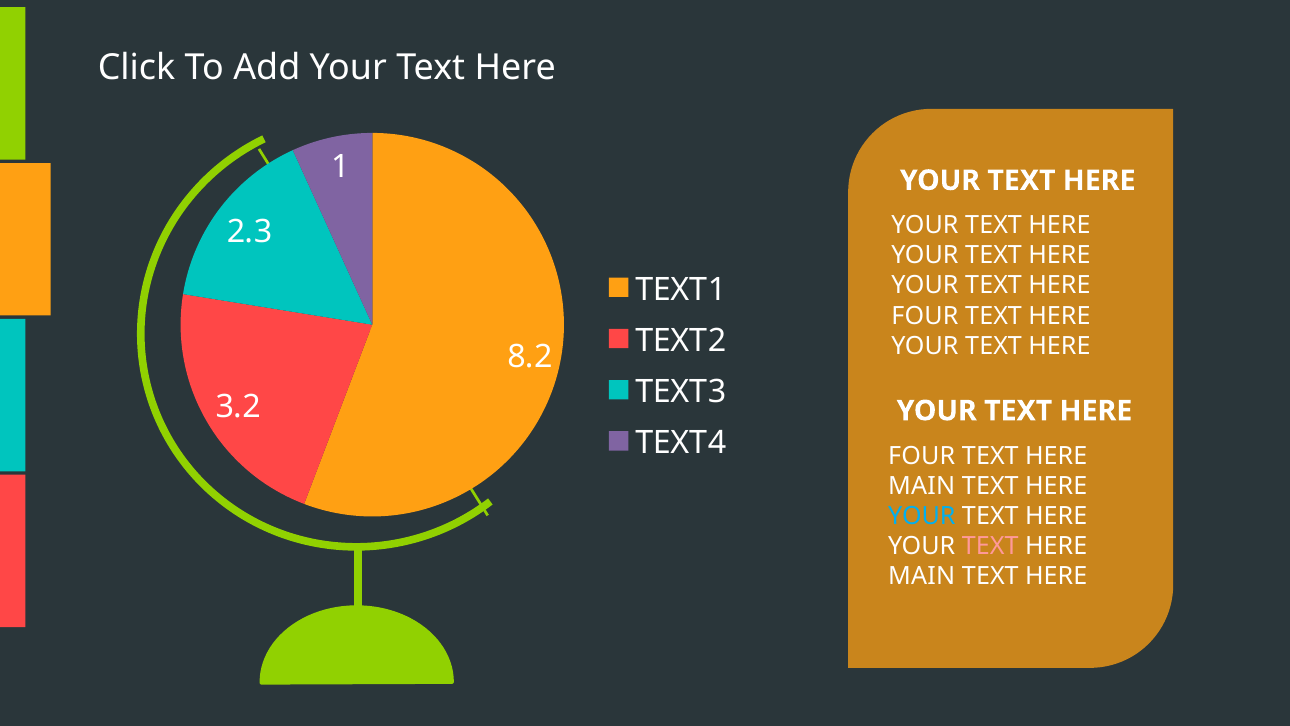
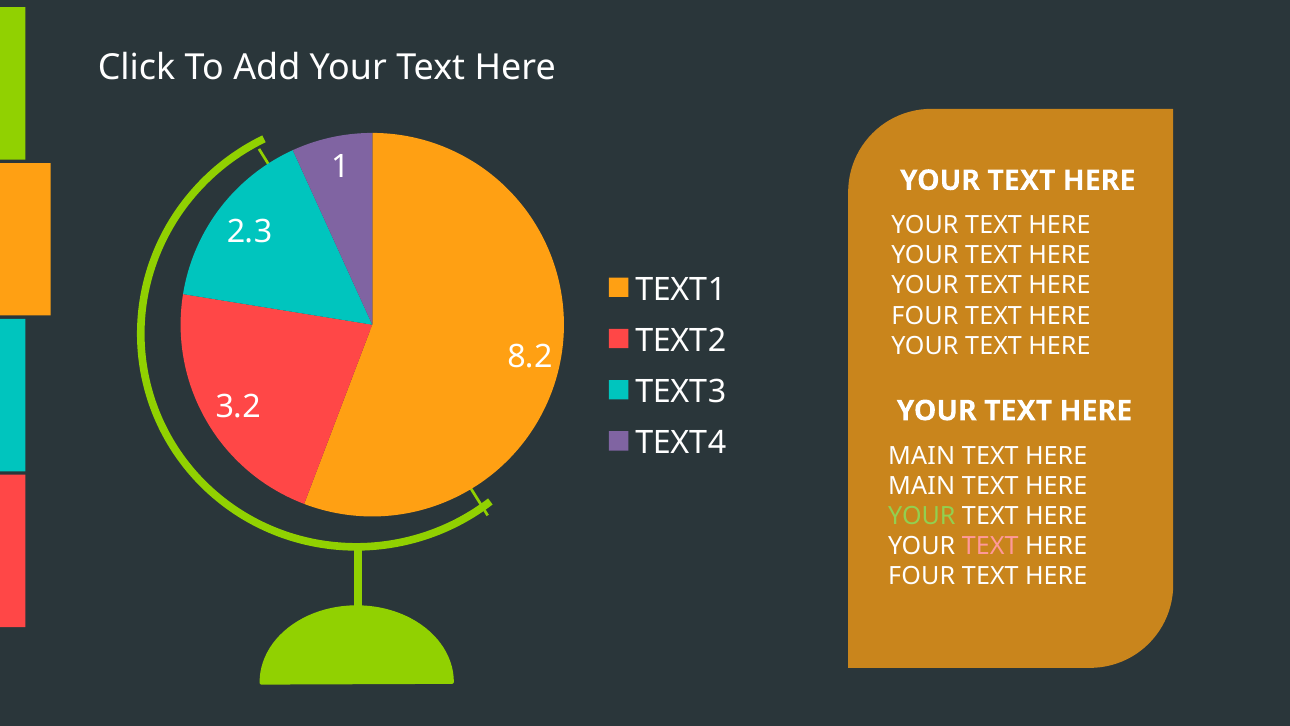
FOUR at (922, 456): FOUR -> MAIN
YOUR at (922, 516) colour: light blue -> light green
MAIN at (922, 576): MAIN -> FOUR
